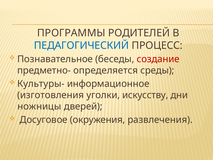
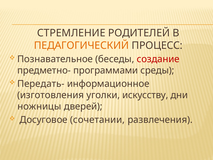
ПРОГРАММЫ: ПРОГРАММЫ -> СТРЕМЛЕНИЕ
ПЕДАГОГИЧЕСКИЙ colour: blue -> orange
определяется: определяется -> программами
Культуры-: Культуры- -> Передать-
окружения: окружения -> сочетании
